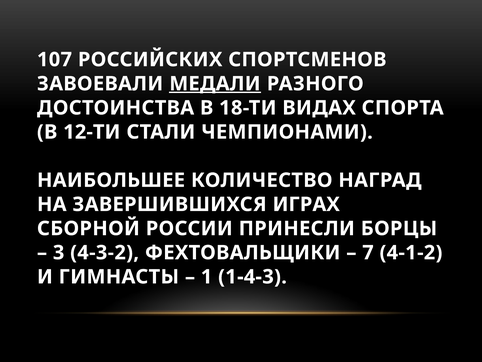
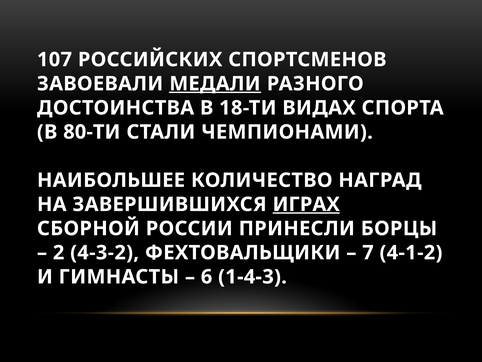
12-ТИ: 12-ТИ -> 80-ТИ
ИГРАХ underline: none -> present
3: 3 -> 2
1: 1 -> 6
